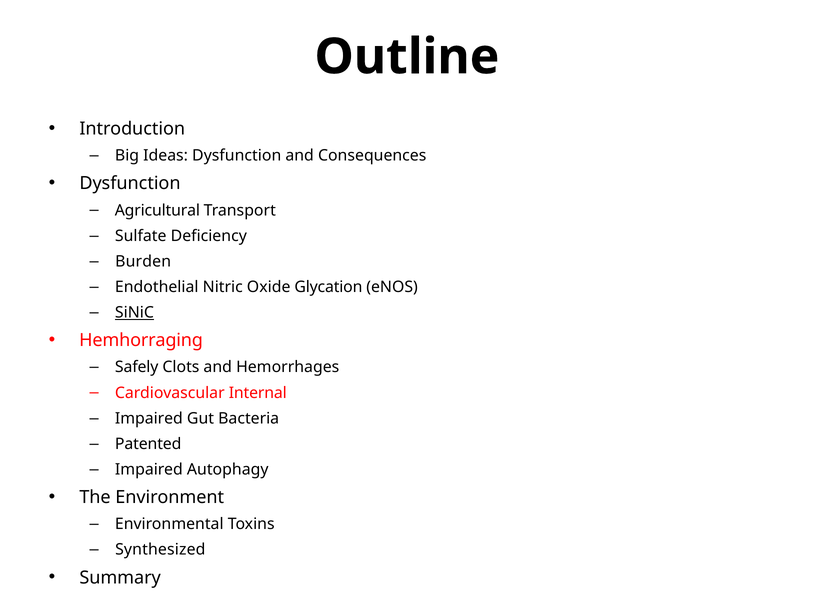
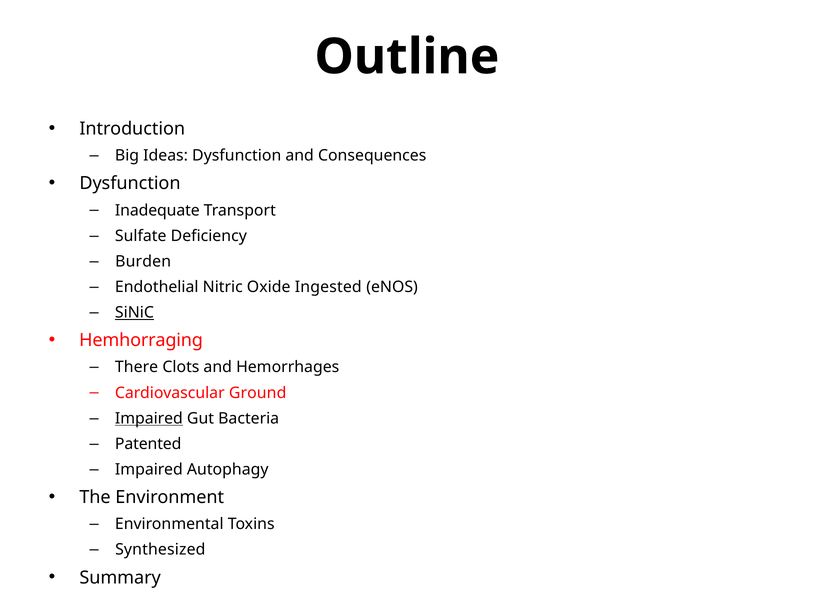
Agricultural: Agricultural -> Inadequate
Glycation: Glycation -> Ingested
Safely: Safely -> There
Internal: Internal -> Ground
Impaired at (149, 418) underline: none -> present
